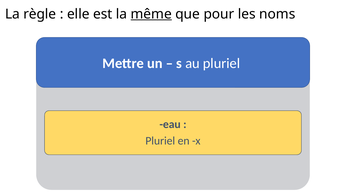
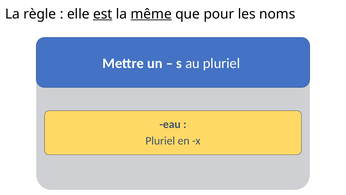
est underline: none -> present
